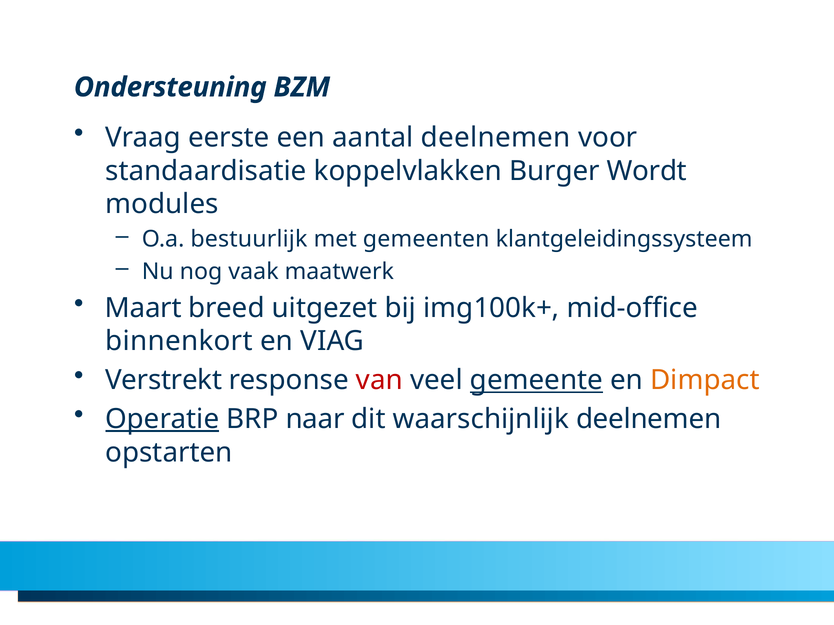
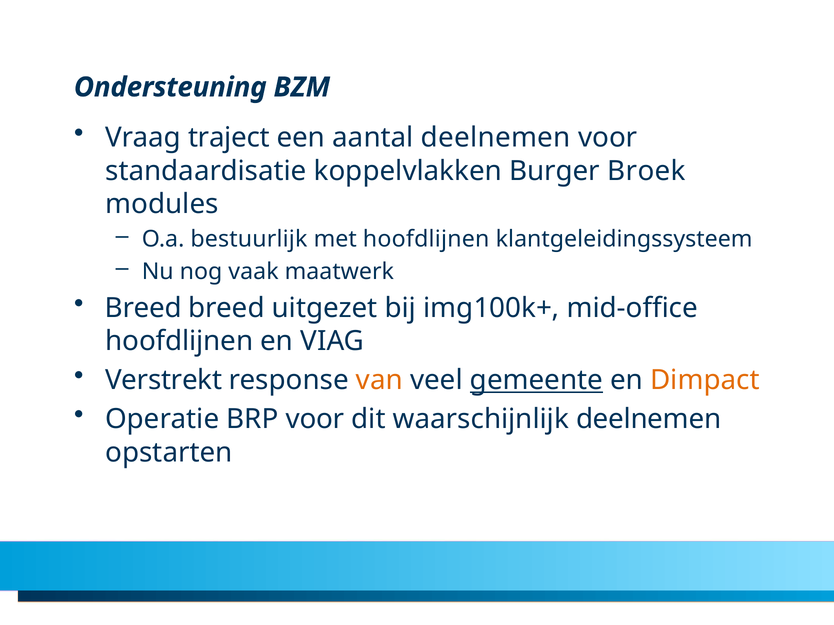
eerste: eerste -> traject
Wordt: Wordt -> Broek
met gemeenten: gemeenten -> hoofdlijnen
Maart at (143, 308): Maart -> Breed
binnenkort at (179, 342): binnenkort -> hoofdlijnen
van colour: red -> orange
Operatie underline: present -> none
BRP naar: naar -> voor
